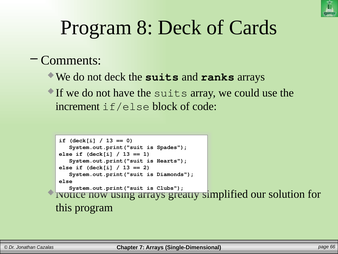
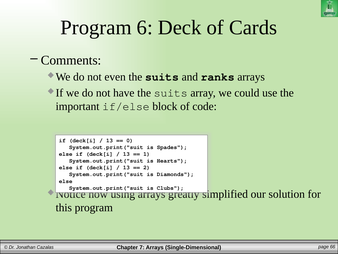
8: 8 -> 6
not deck: deck -> even
increment: increment -> important
